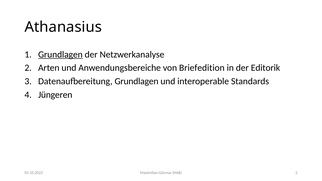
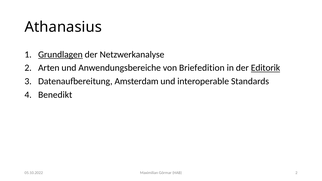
Editorik underline: none -> present
Datenaufbereitung Grundlagen: Grundlagen -> Amsterdam
Jüngeren: Jüngeren -> Benedikt
